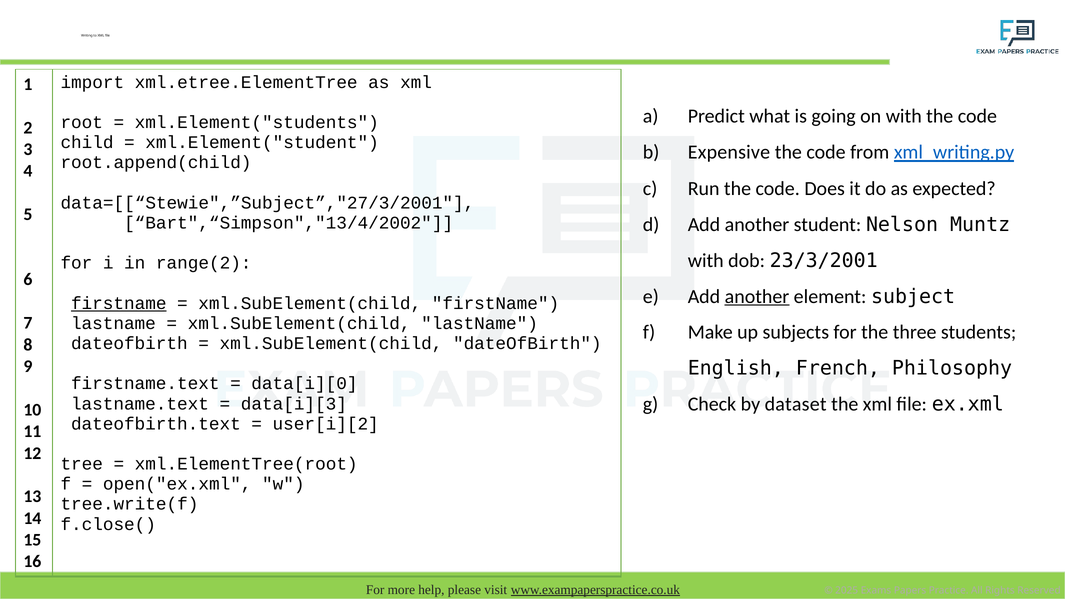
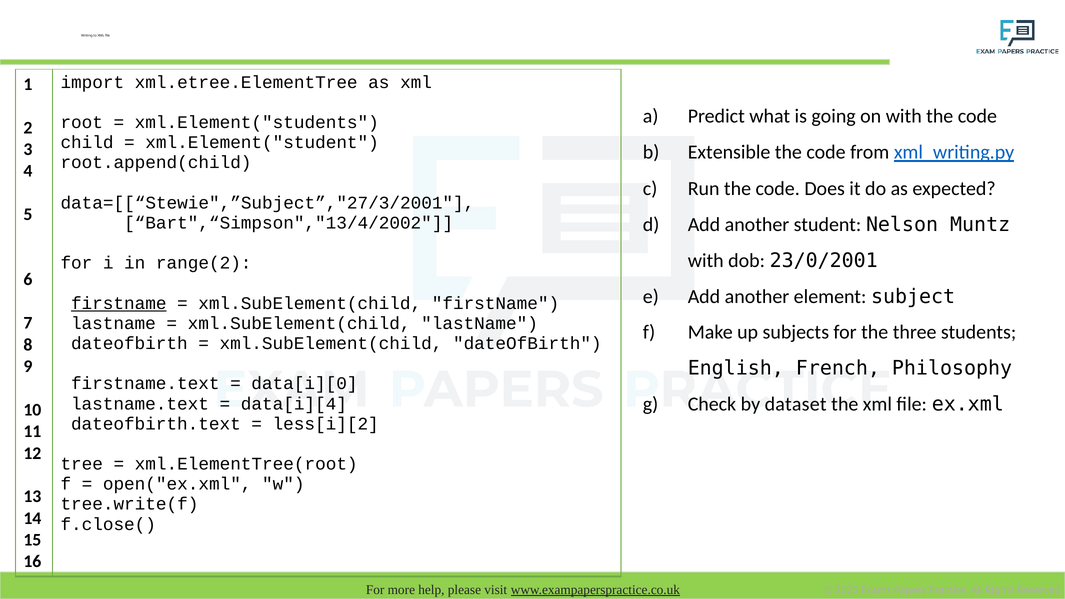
Expensive: Expensive -> Extensible
23/3/2001: 23/3/2001 -> 23/0/2001
another at (757, 296) underline: present -> none
data[i][3: data[i][3 -> data[i][4
user[i][2: user[i][2 -> less[i][2
